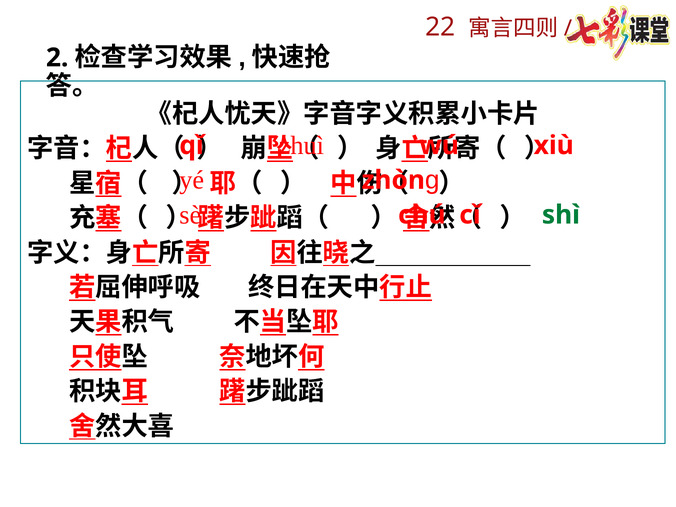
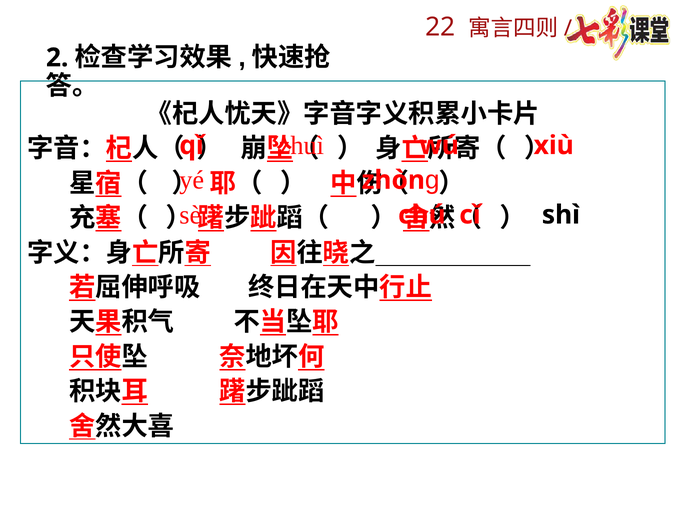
shì colour: green -> black
